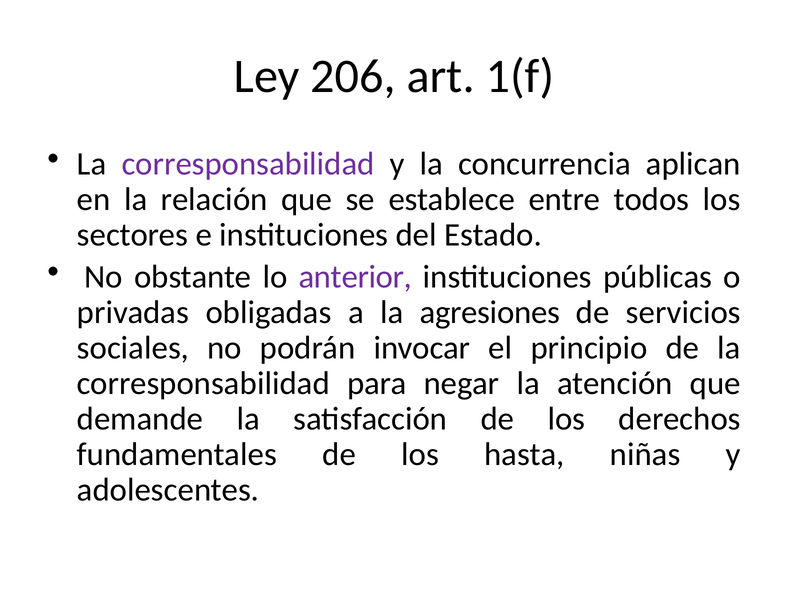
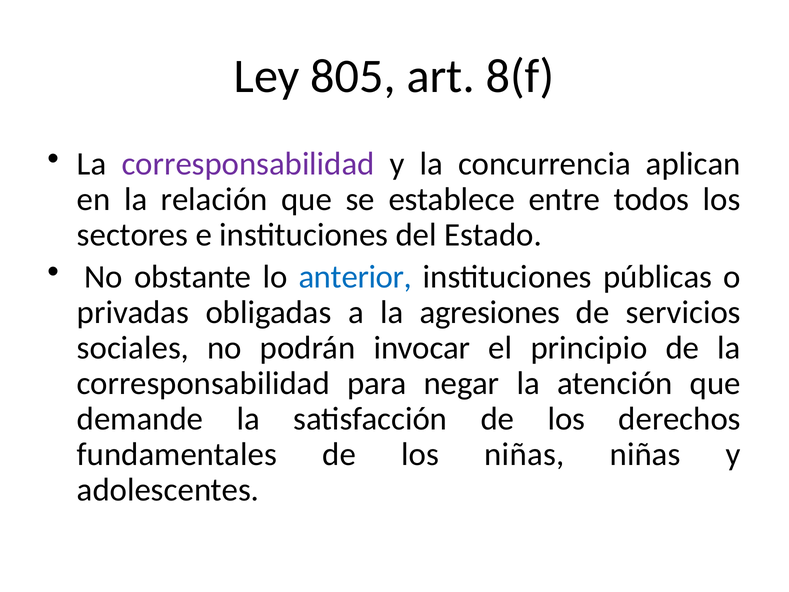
206: 206 -> 805
1(f: 1(f -> 8(f
anterior colour: purple -> blue
los hasta: hasta -> niñas
